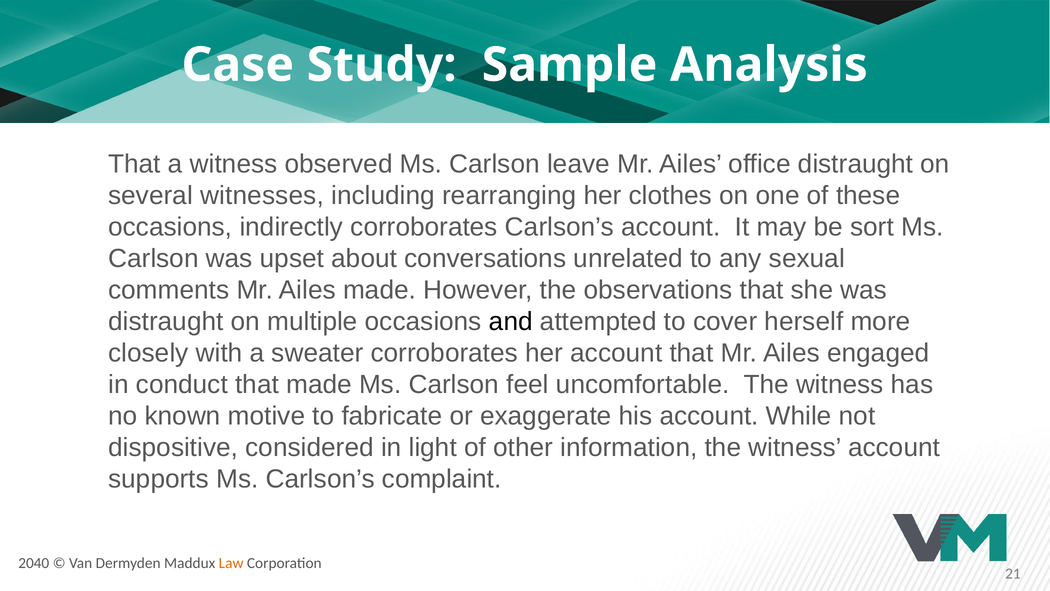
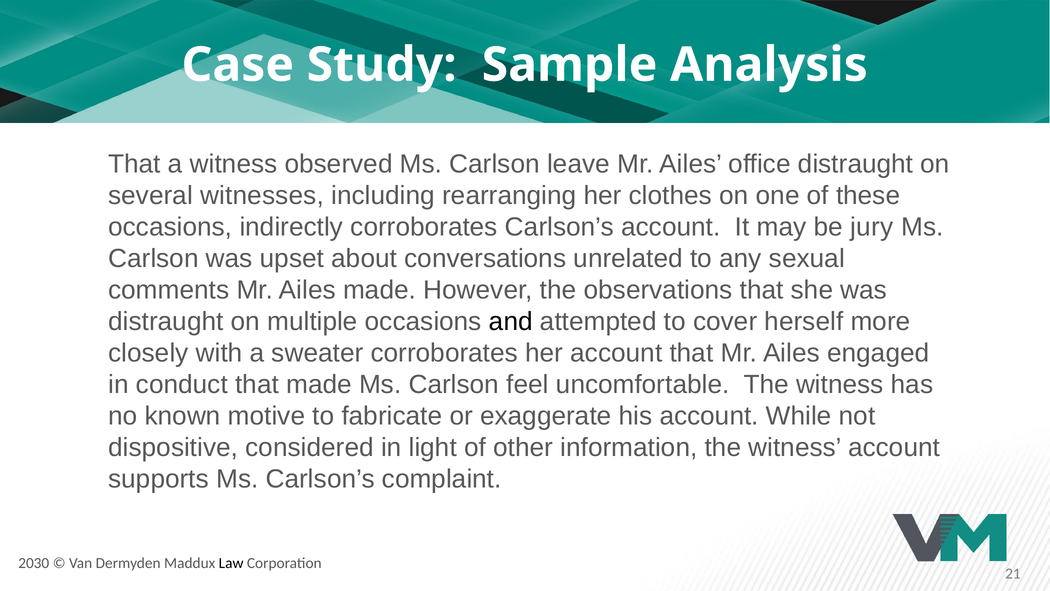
sort: sort -> jury
2040: 2040 -> 2030
Law colour: orange -> black
